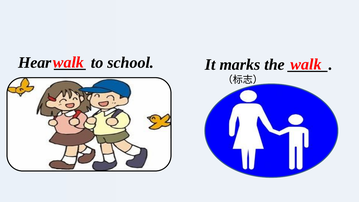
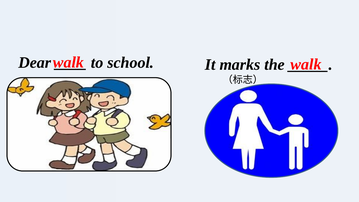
Hear: Hear -> Dear
